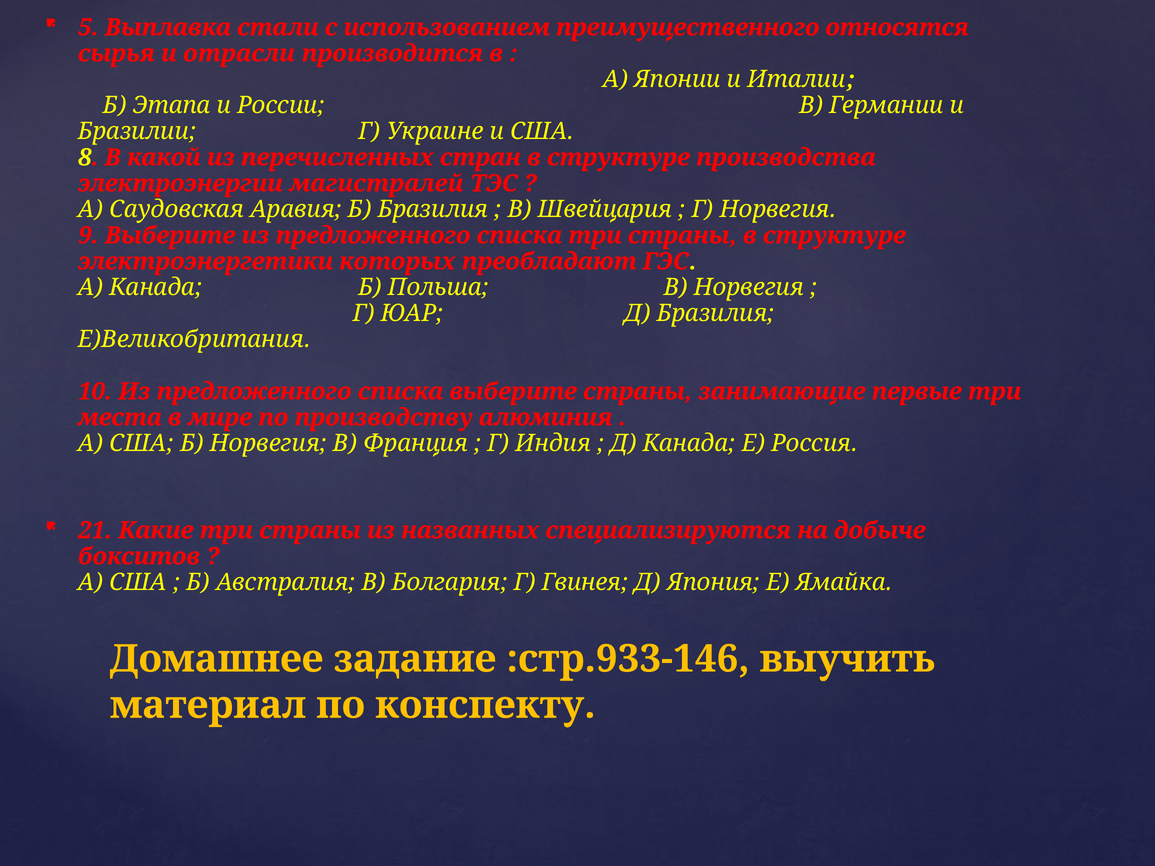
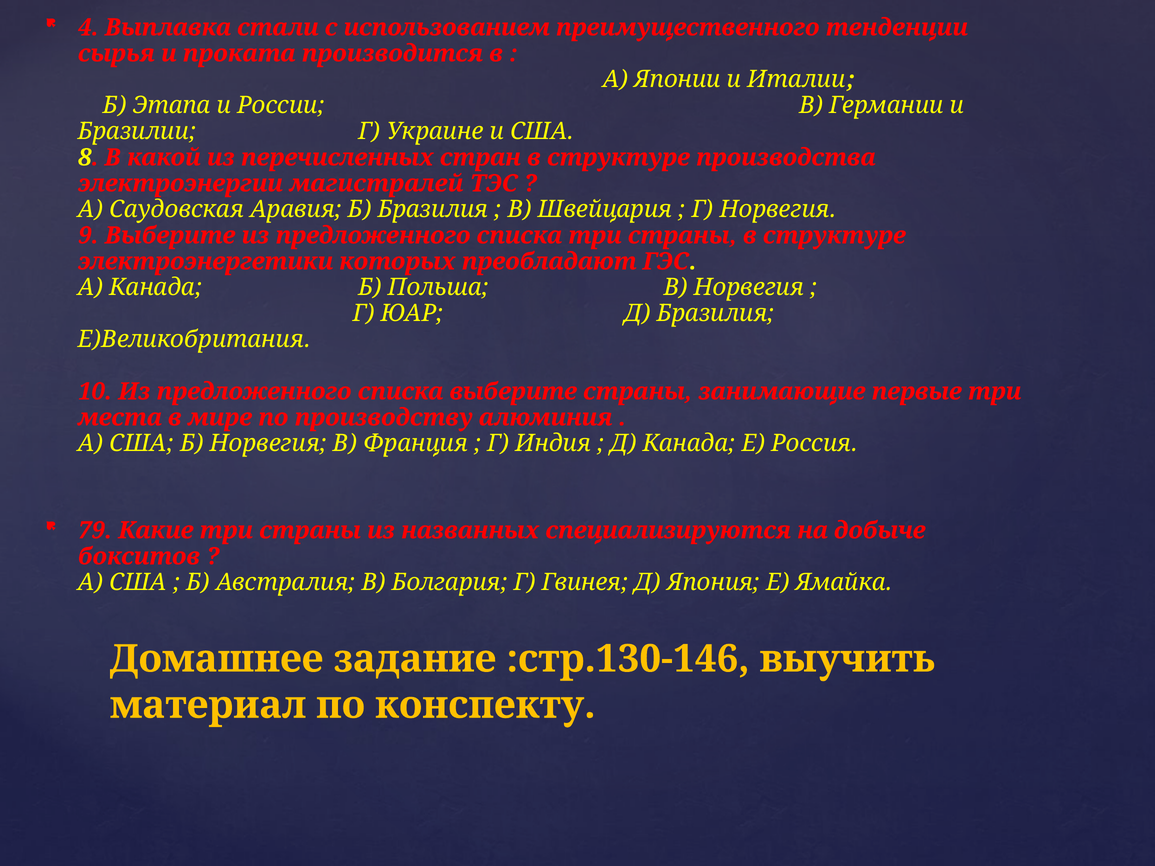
5: 5 -> 4
относятся: относятся -> тенденции
отрасли: отрасли -> проката
21: 21 -> 79
:стр.933-146: :стр.933-146 -> :стр.130-146
